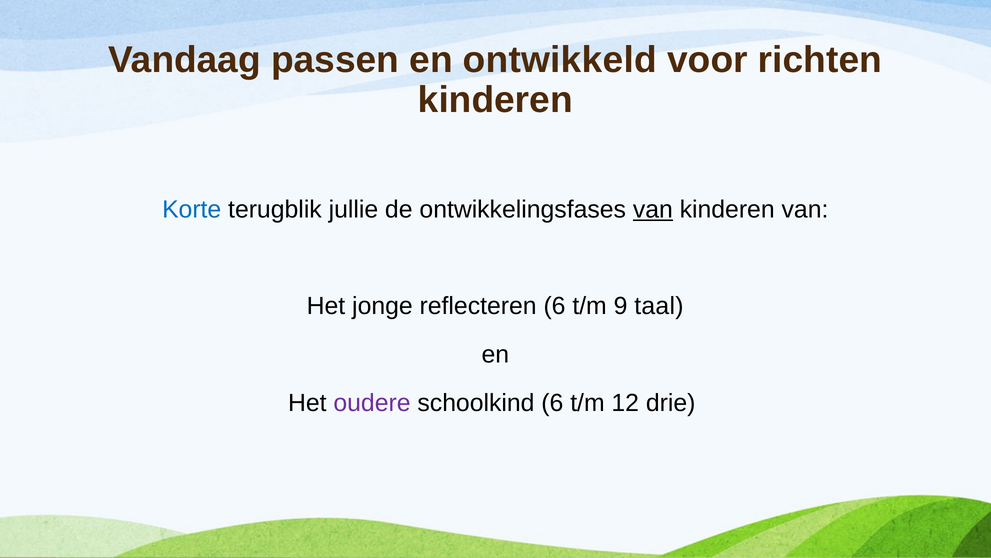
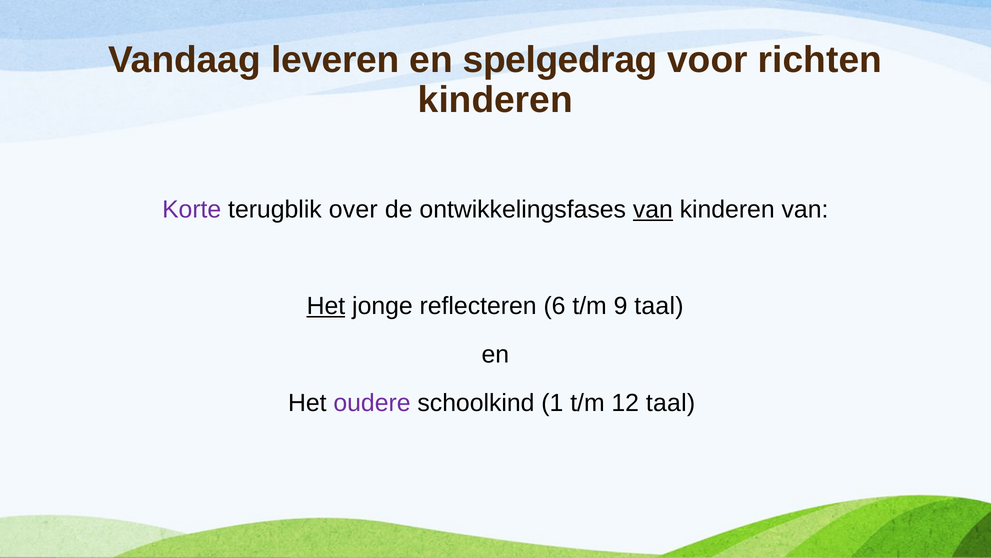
passen: passen -> leveren
ontwikkeld: ontwikkeld -> spelgedrag
Korte colour: blue -> purple
jullie: jullie -> over
Het at (326, 306) underline: none -> present
schoolkind 6: 6 -> 1
12 drie: drie -> taal
